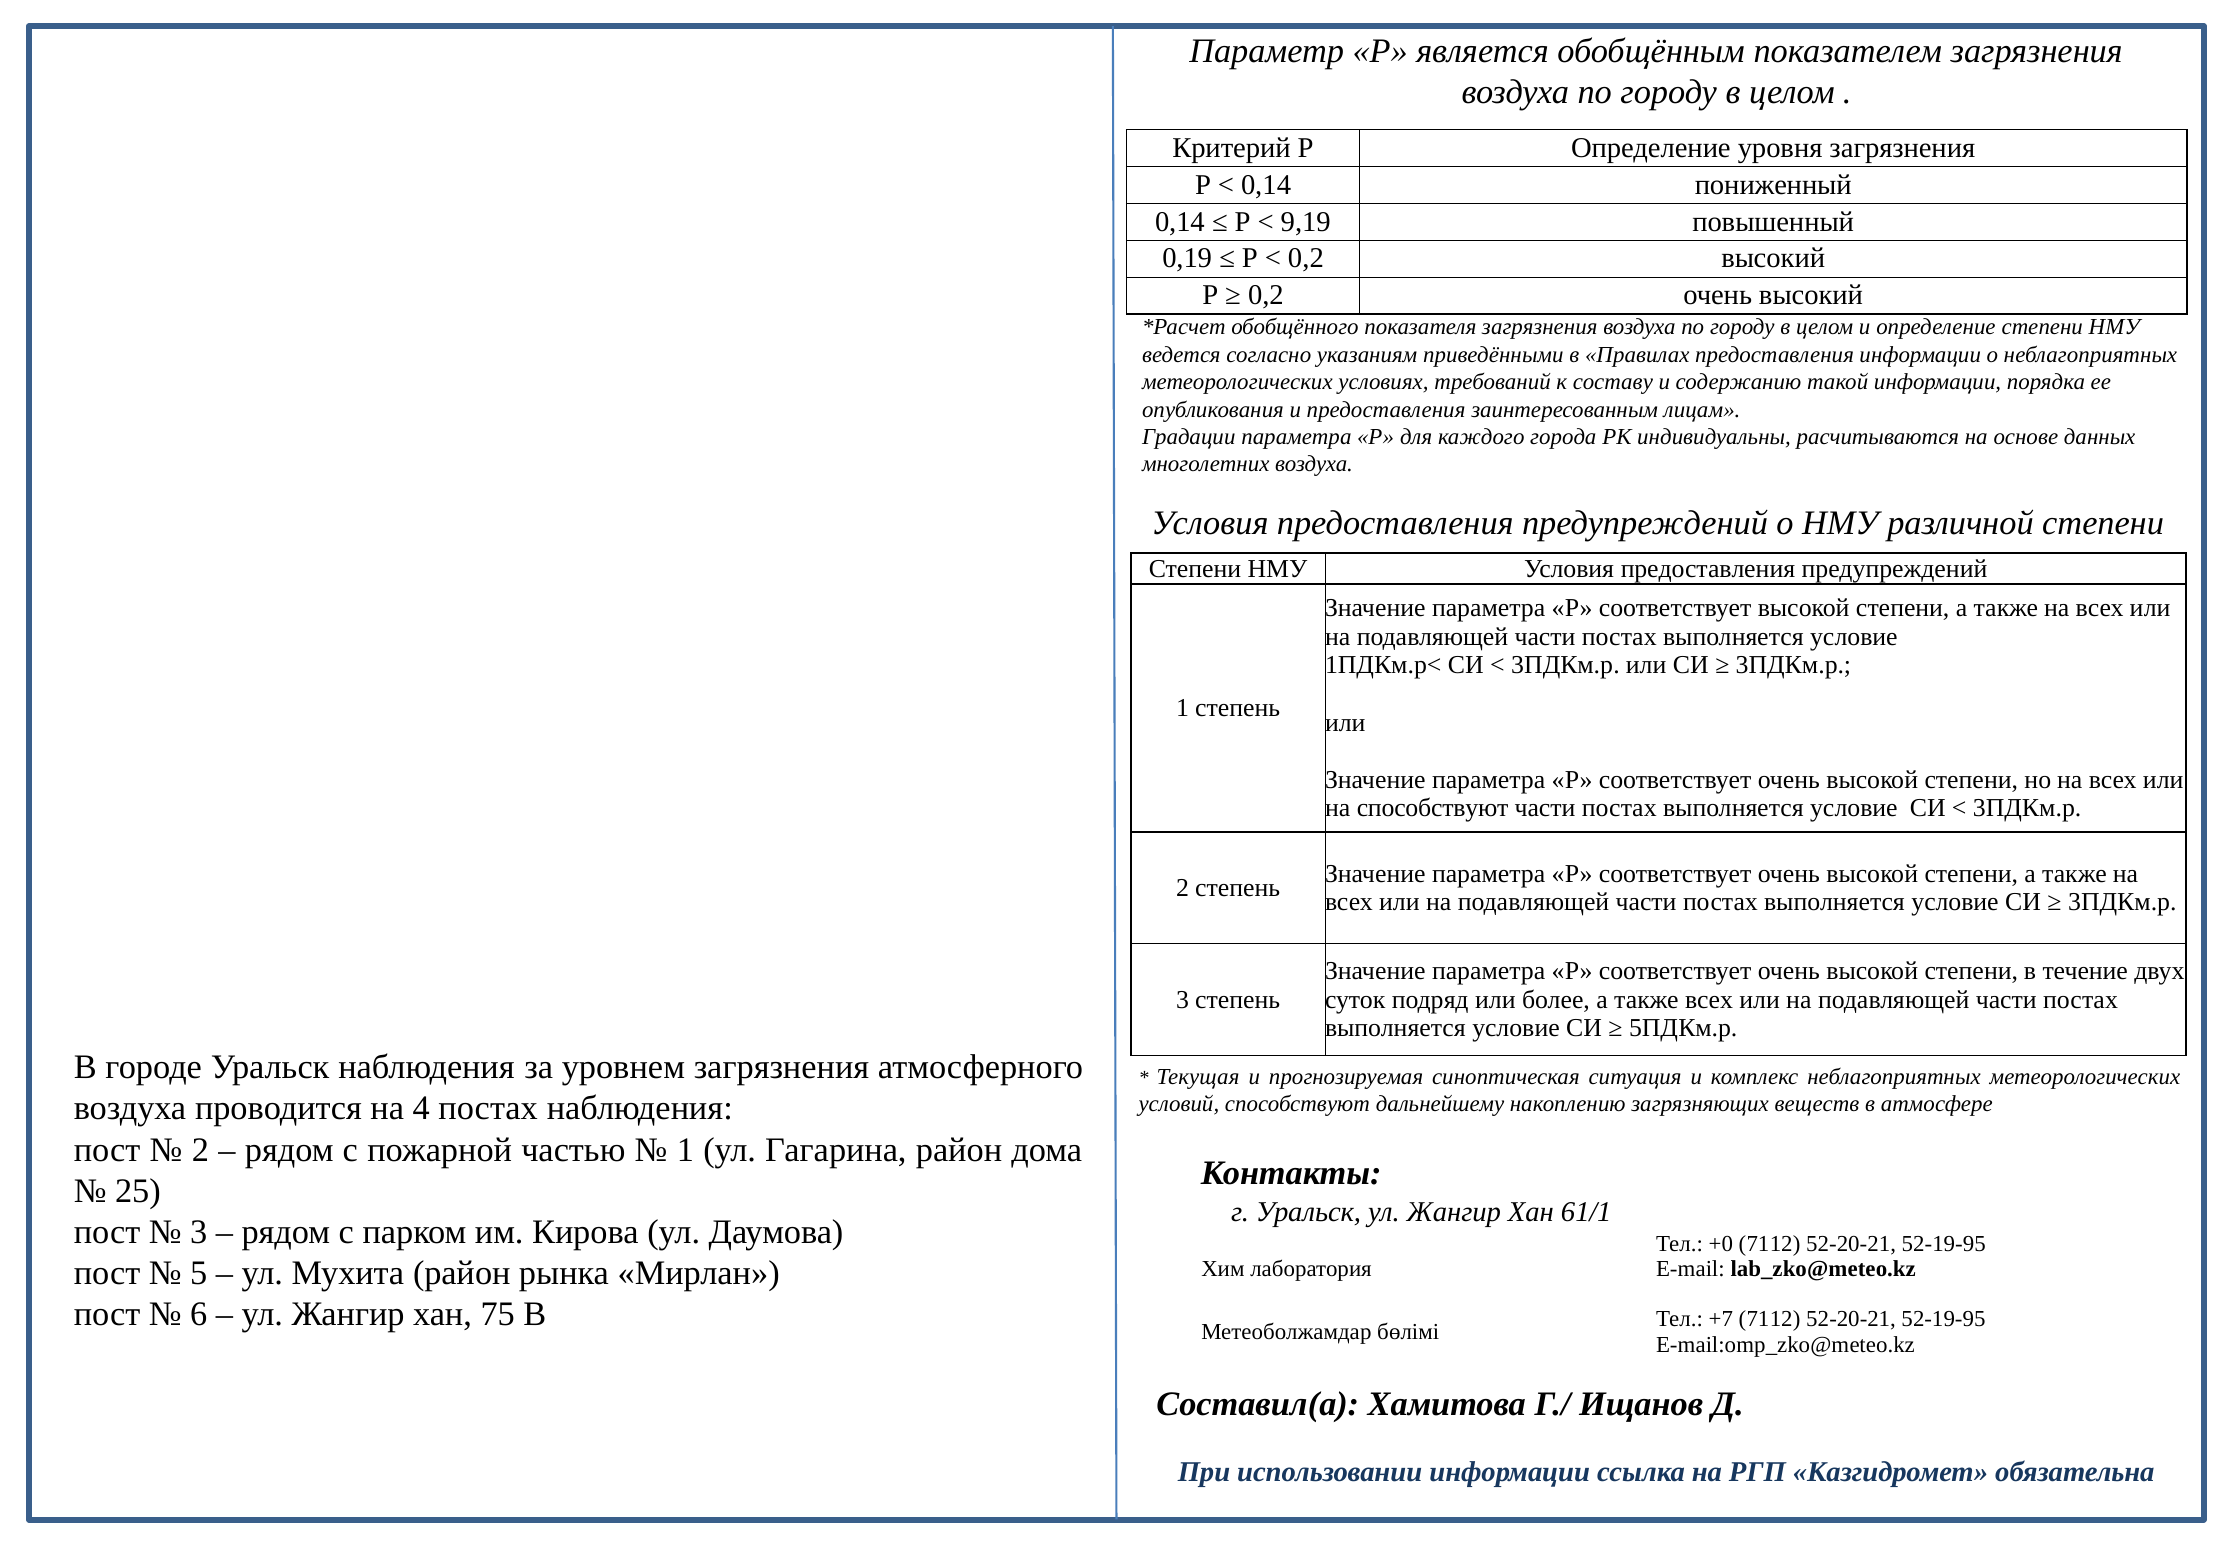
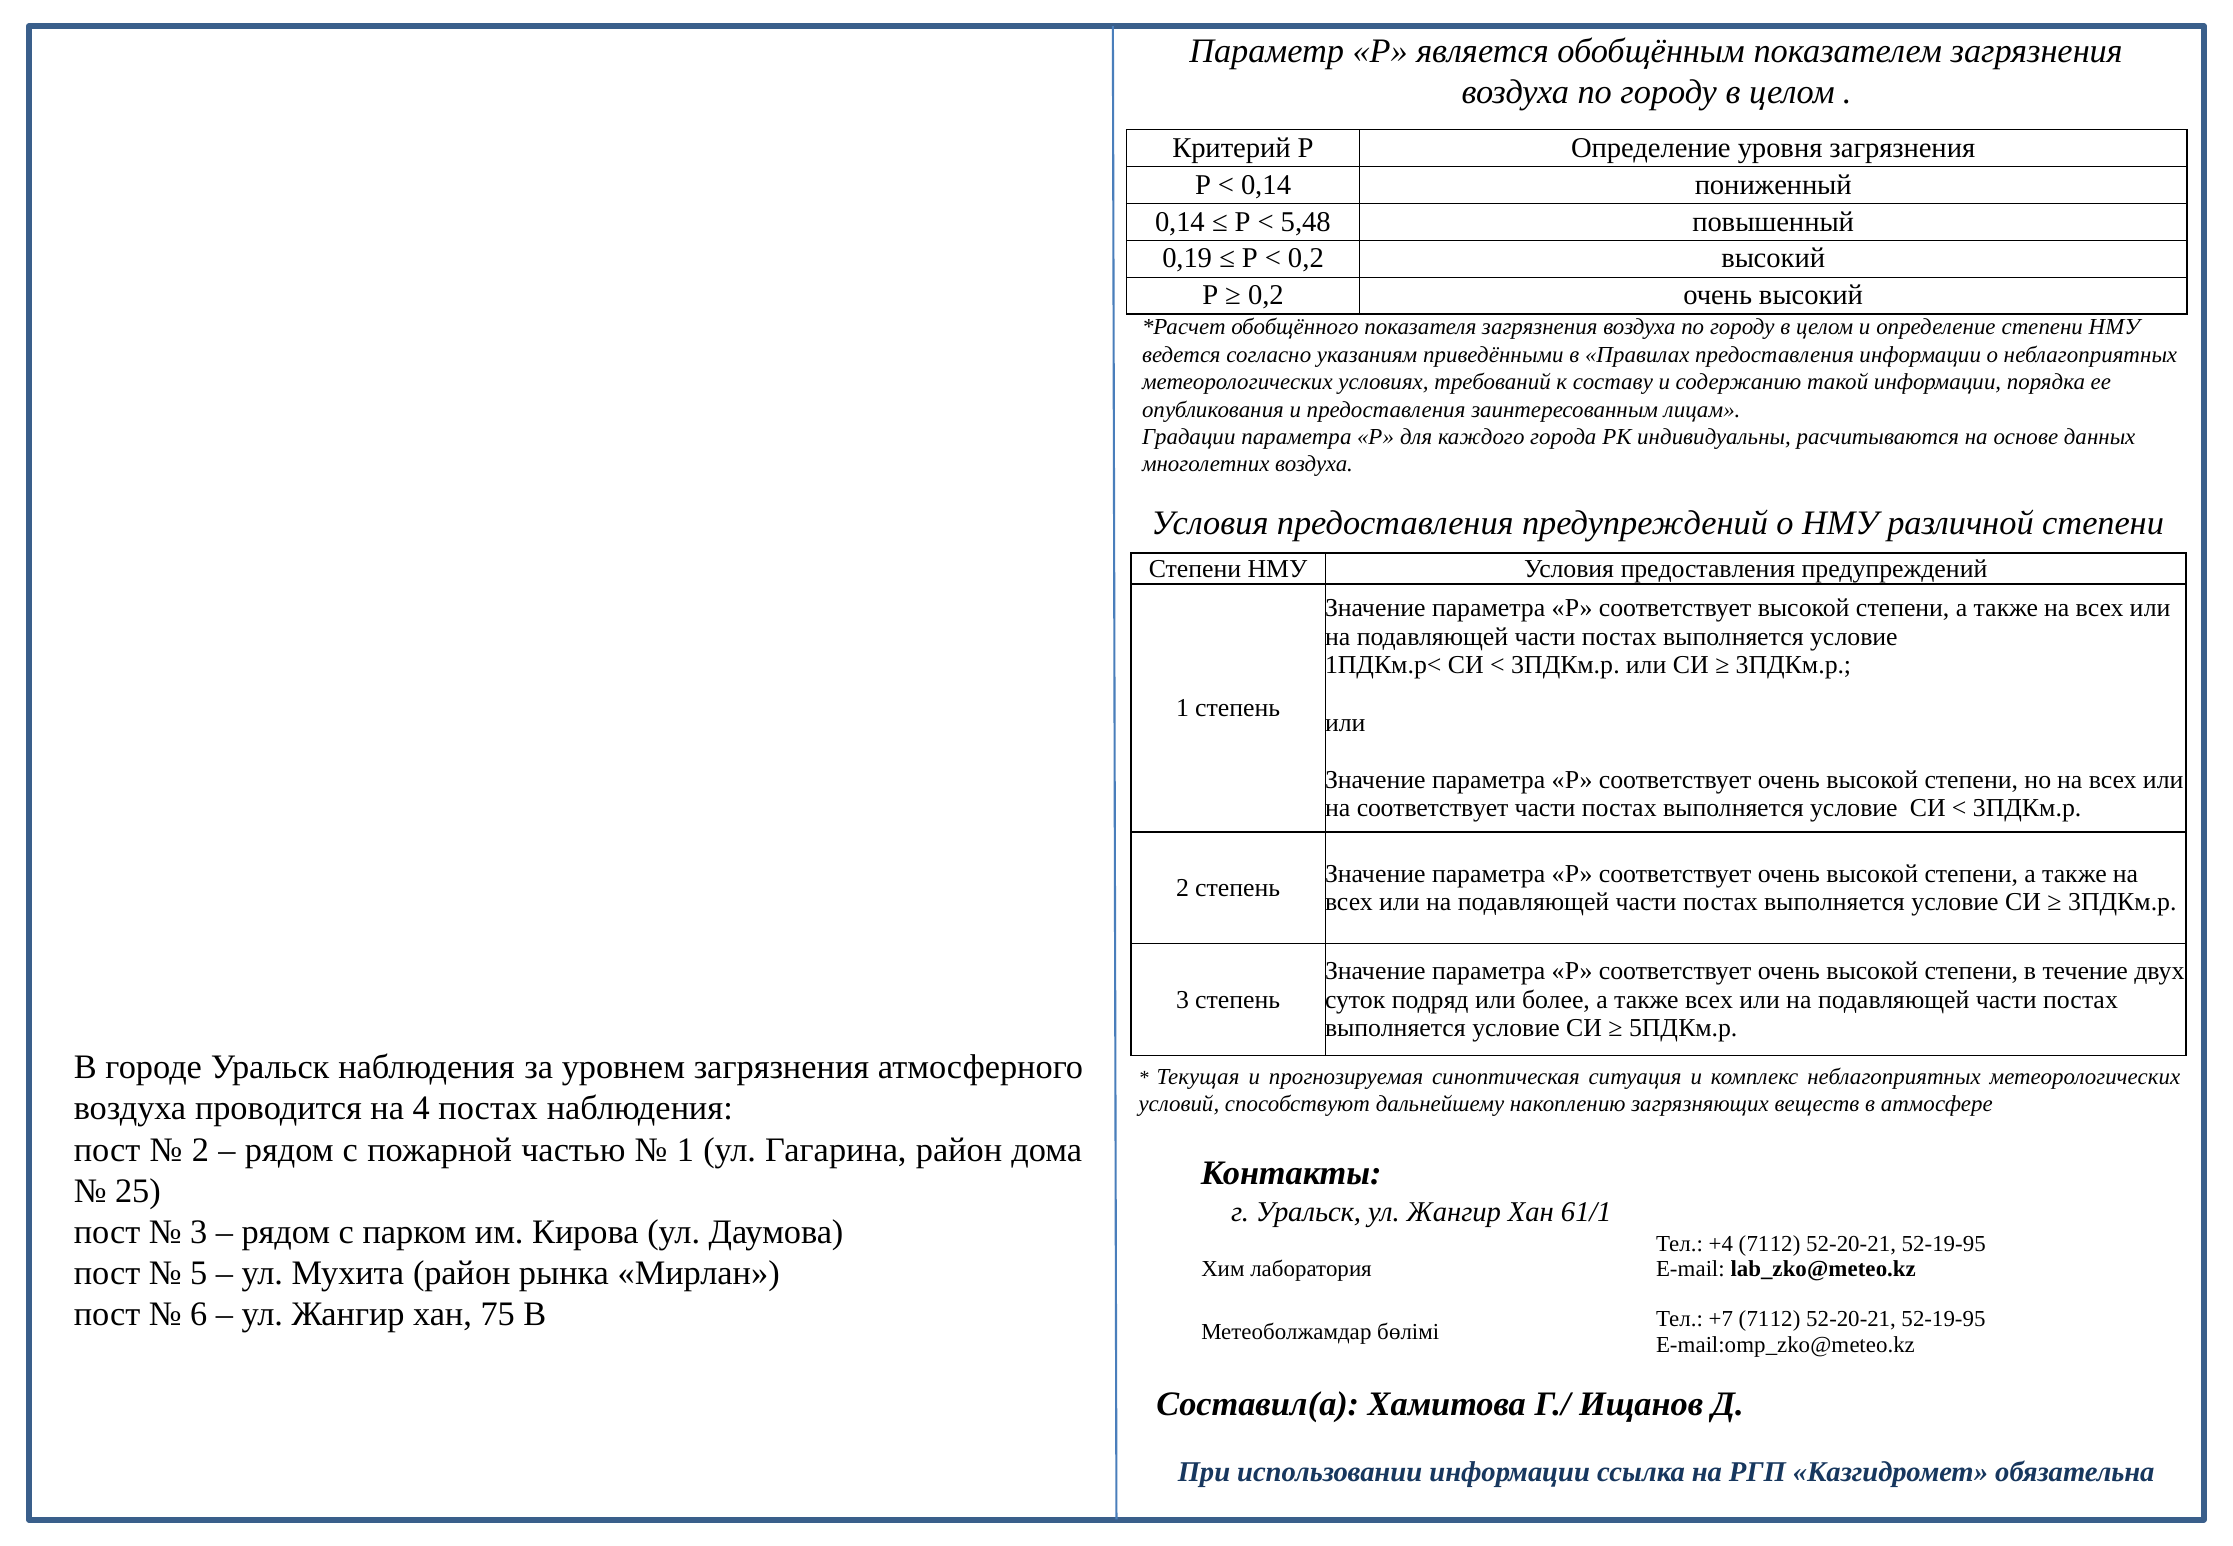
9,19: 9,19 -> 5,48
на способствуют: способствуют -> соответствует
+0: +0 -> +4
